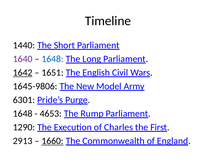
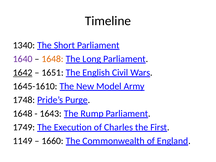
1440: 1440 -> 1340
1648 at (53, 59) colour: blue -> orange
1645-9806: 1645-9806 -> 1645-1610
6301: 6301 -> 1748
4653: 4653 -> 1643
1290: 1290 -> 1749
2913: 2913 -> 1149
1660 underline: present -> none
